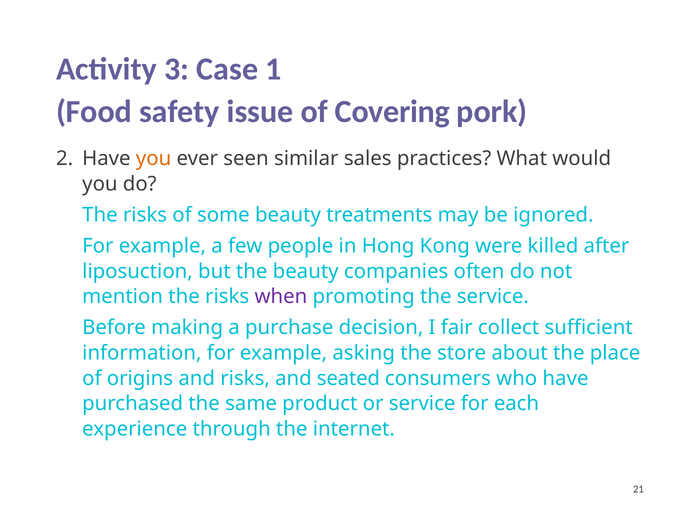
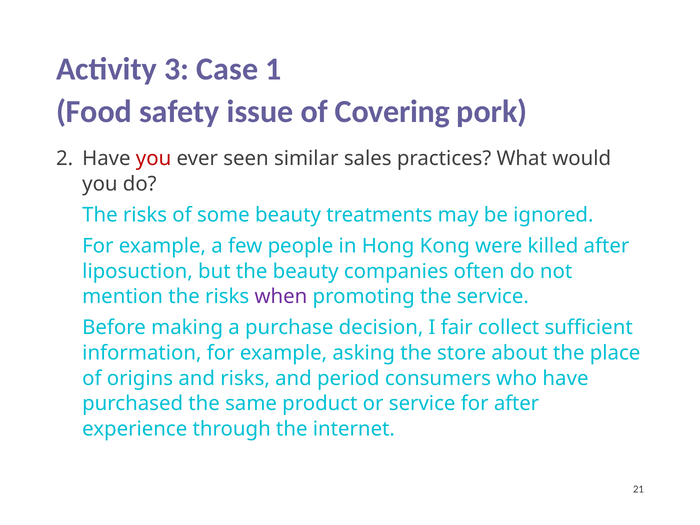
you at (154, 159) colour: orange -> red
seated: seated -> period
for each: each -> after
